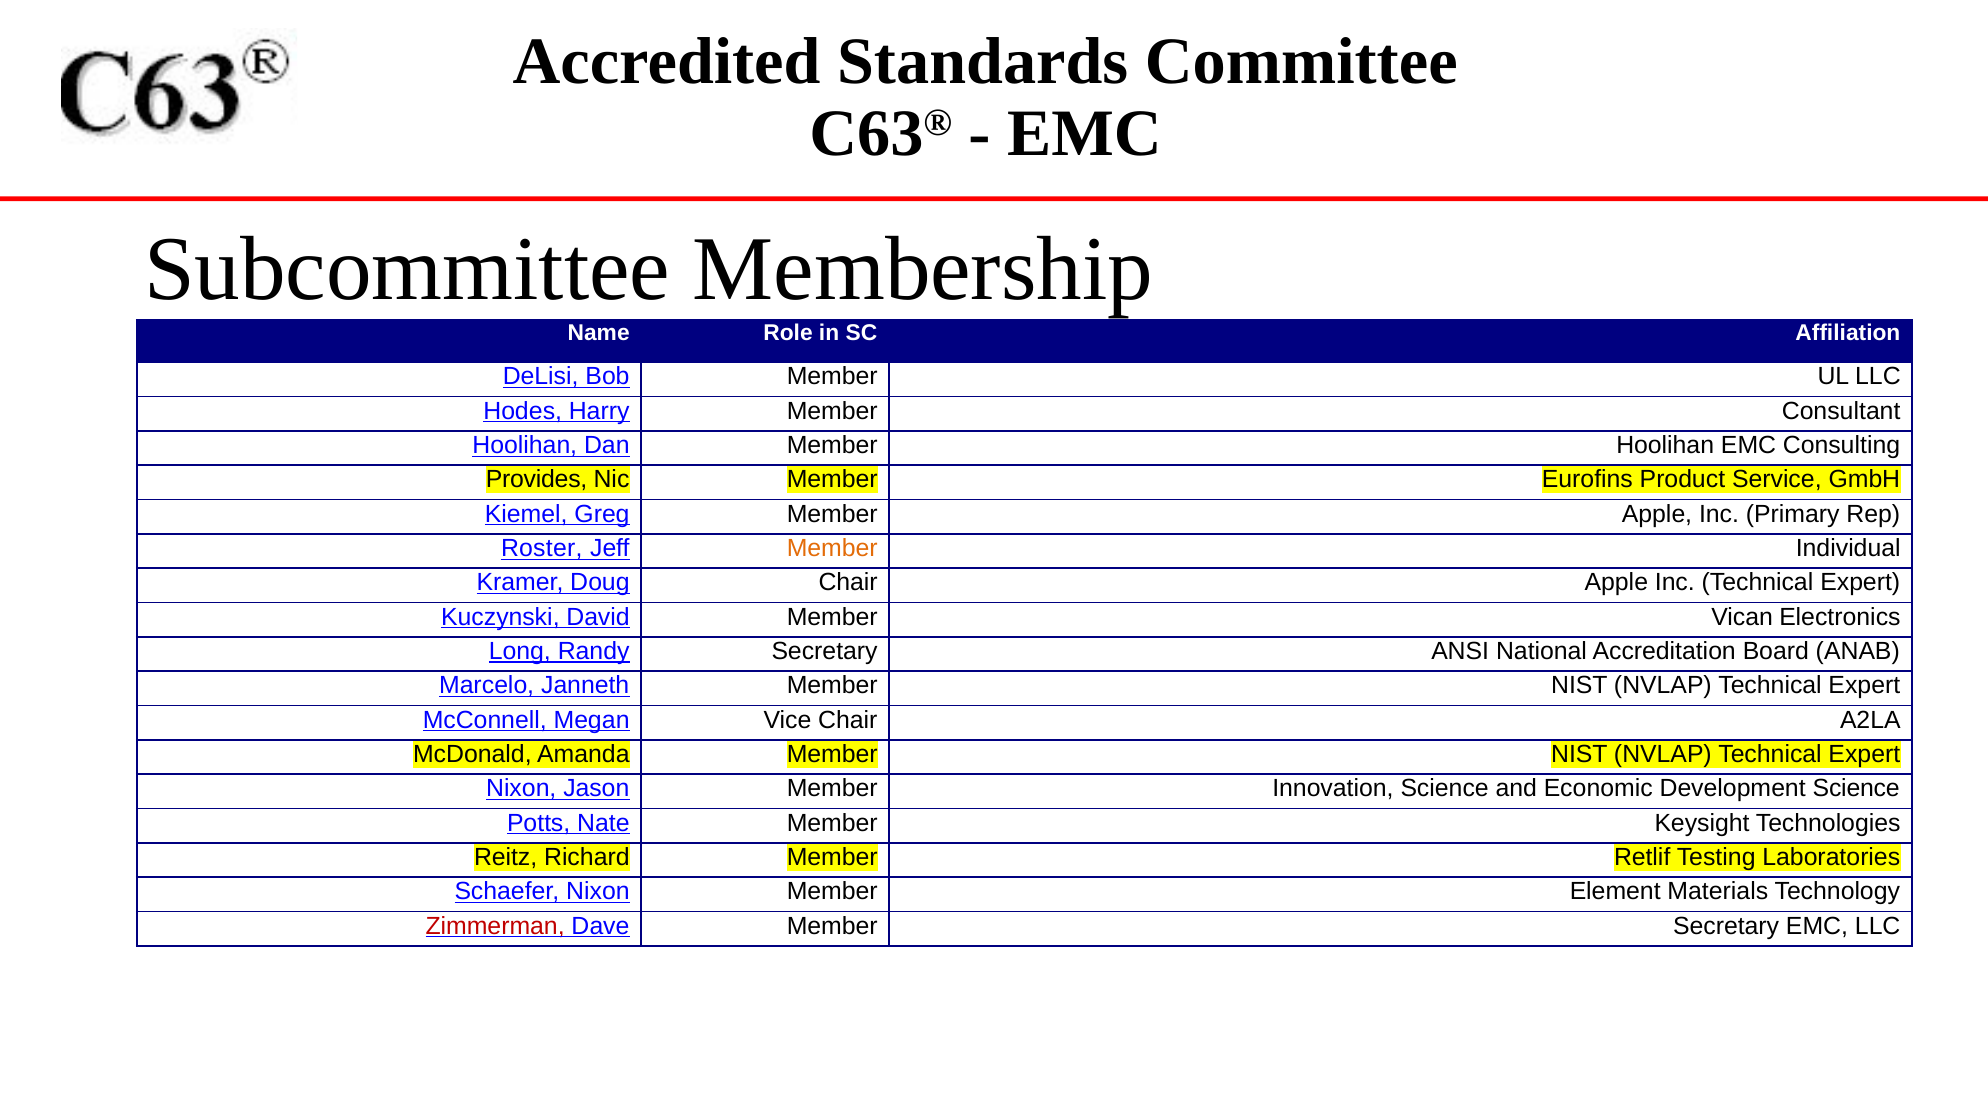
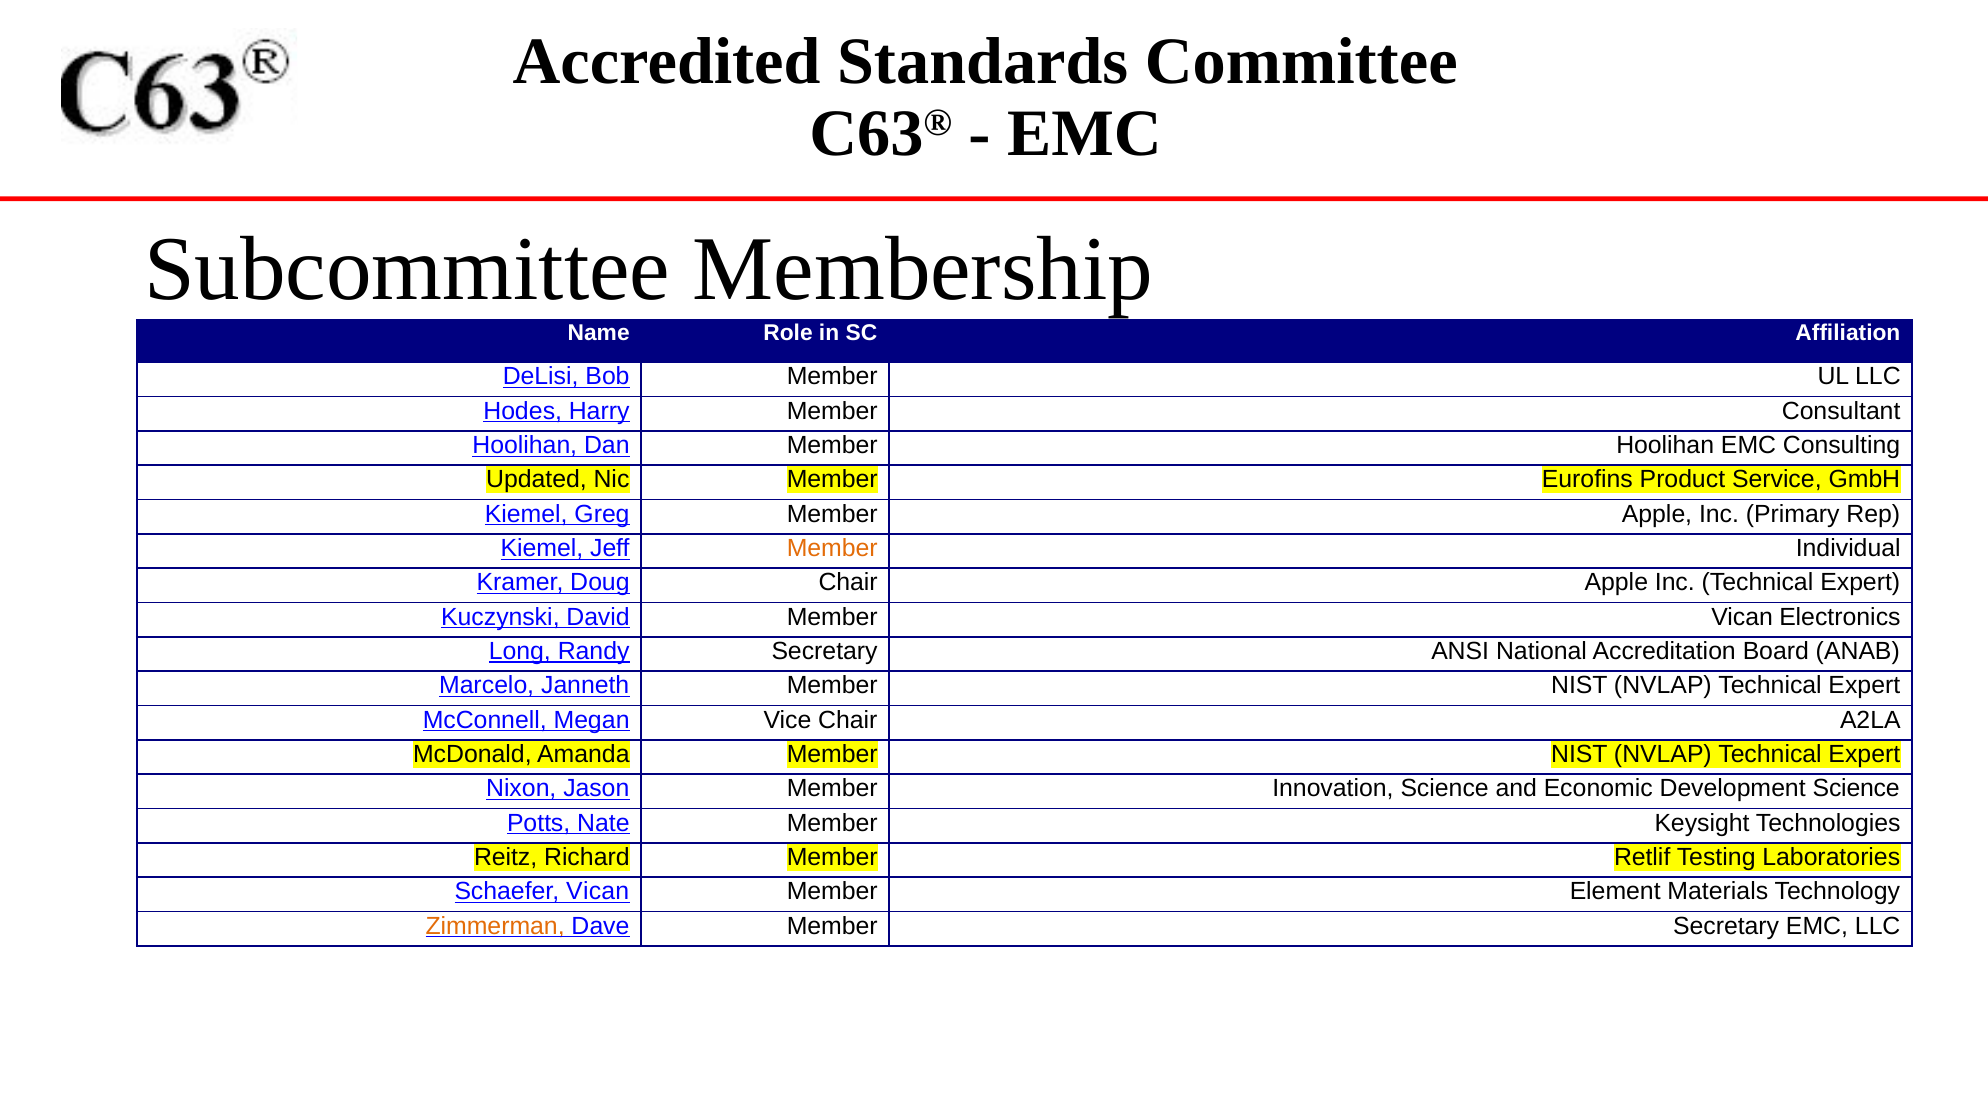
Provides: Provides -> Updated
Roster at (542, 548): Roster -> Kiemel
Schaefer Nixon: Nixon -> Vican
Zimmerman colour: red -> orange
